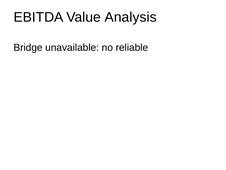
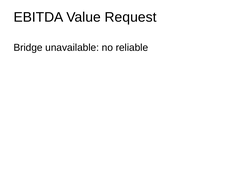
Analysis: Analysis -> Request
